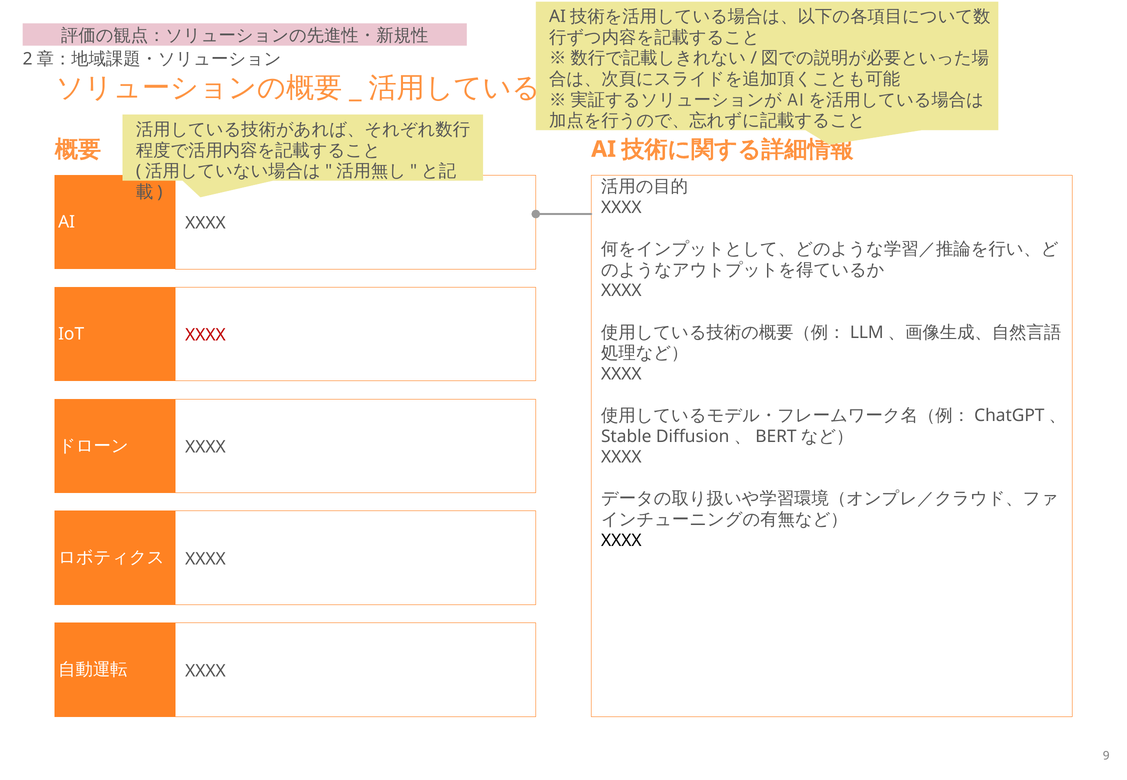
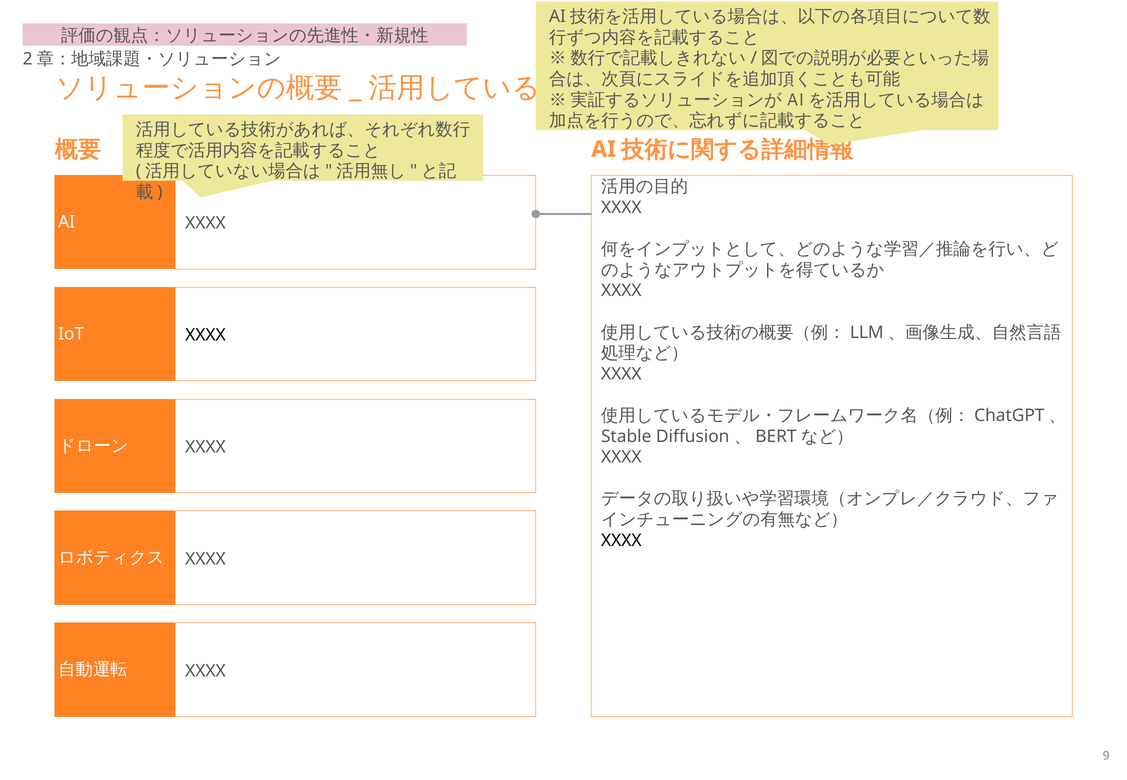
XXXX at (205, 335) colour: red -> black
